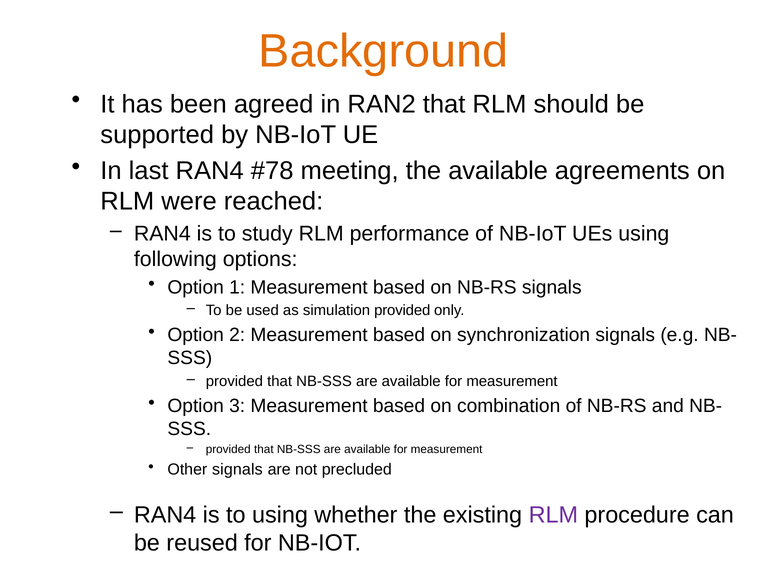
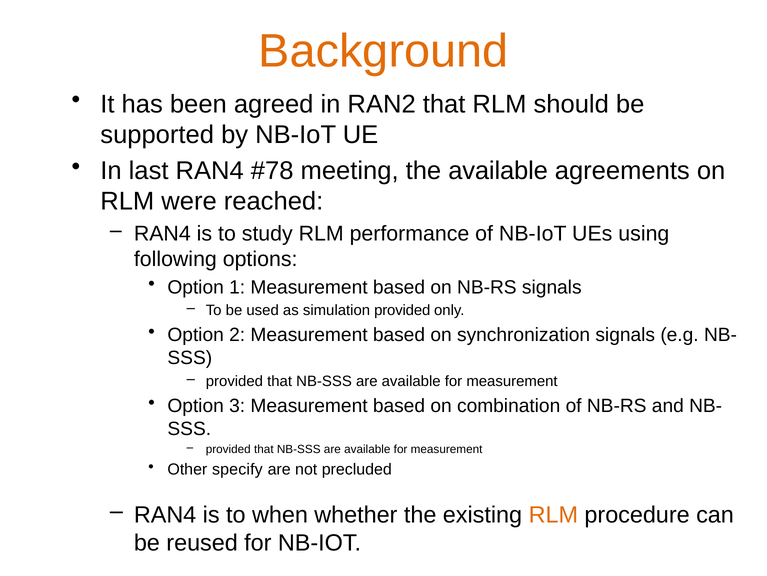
Other signals: signals -> specify
to using: using -> when
RLM at (553, 514) colour: purple -> orange
